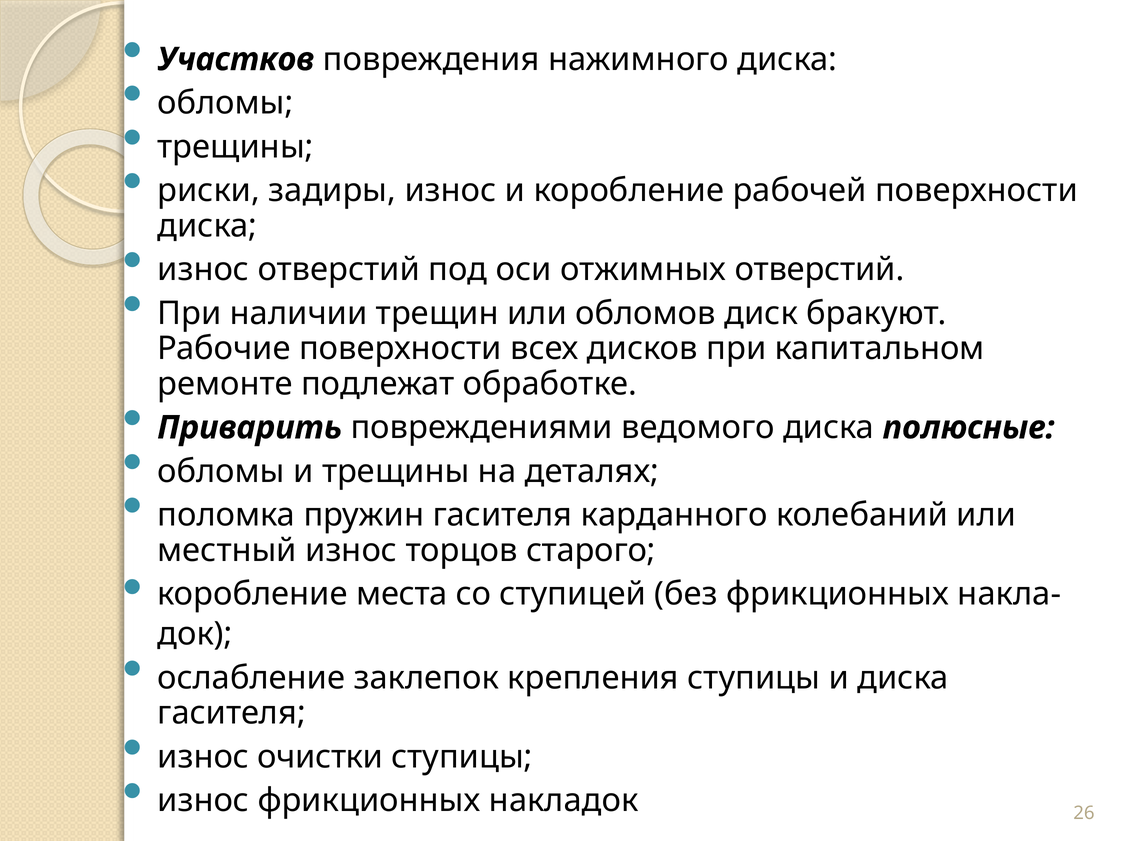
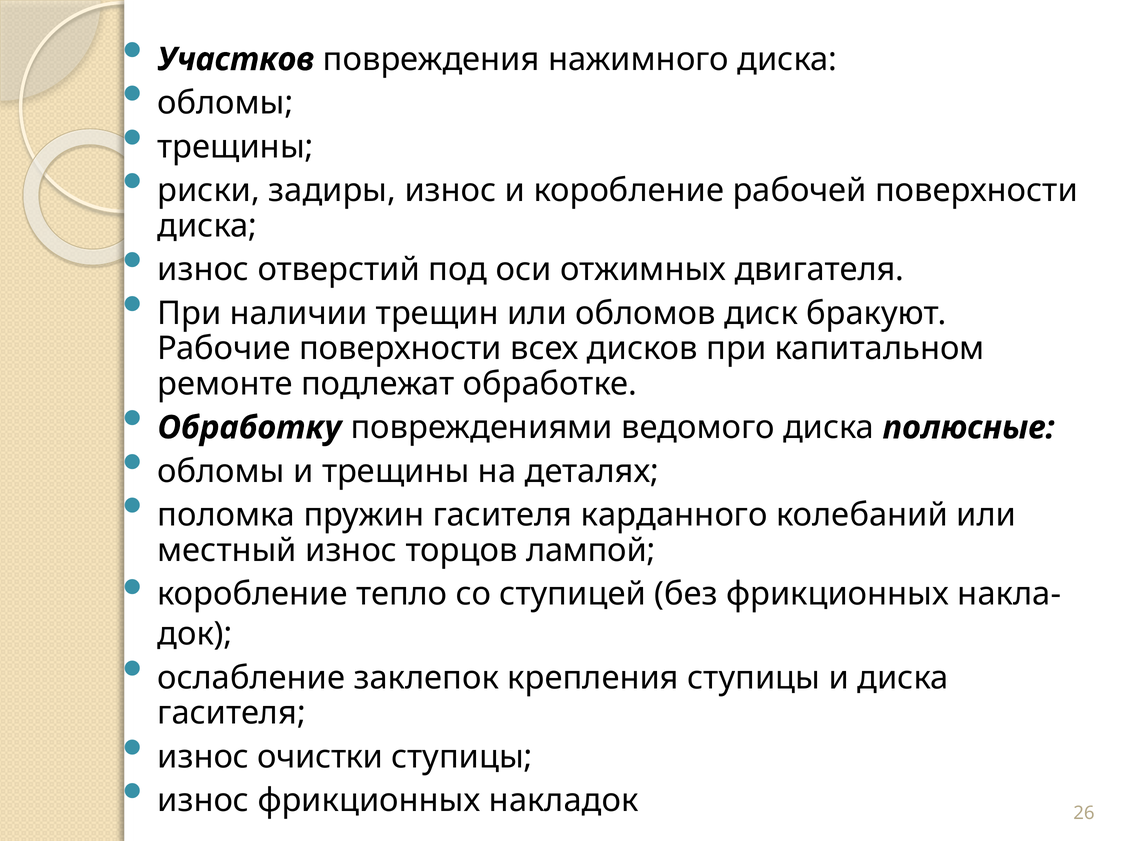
отжимных отверстий: отверстий -> двигателя
Приварить: Приварить -> Обработку
старого: старого -> лампой
места: места -> тепло
